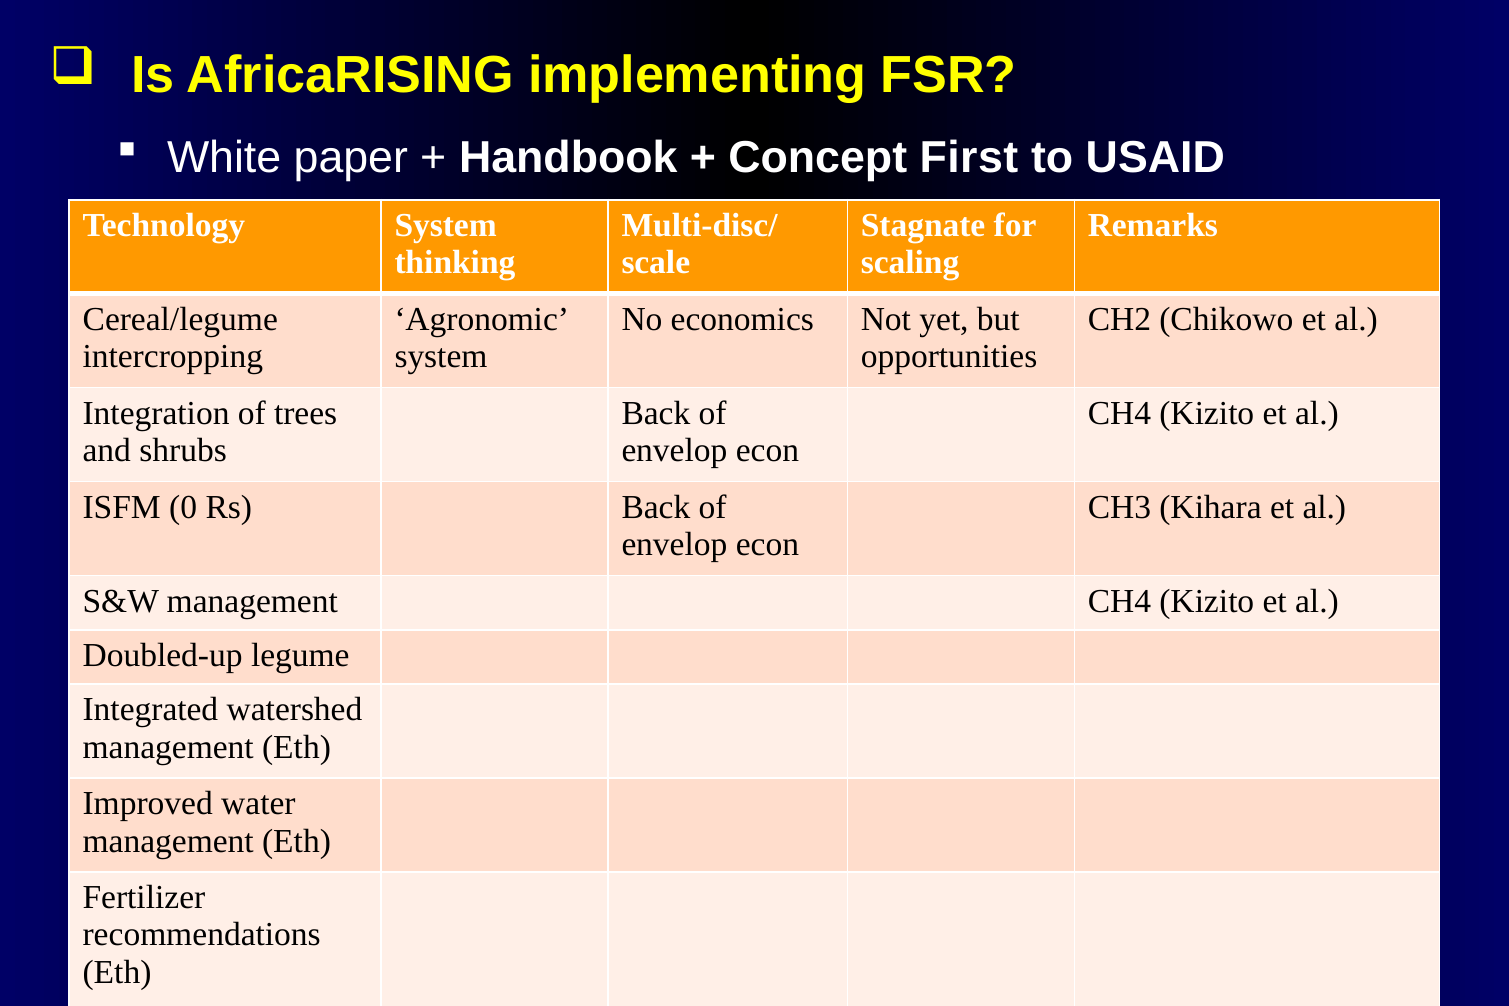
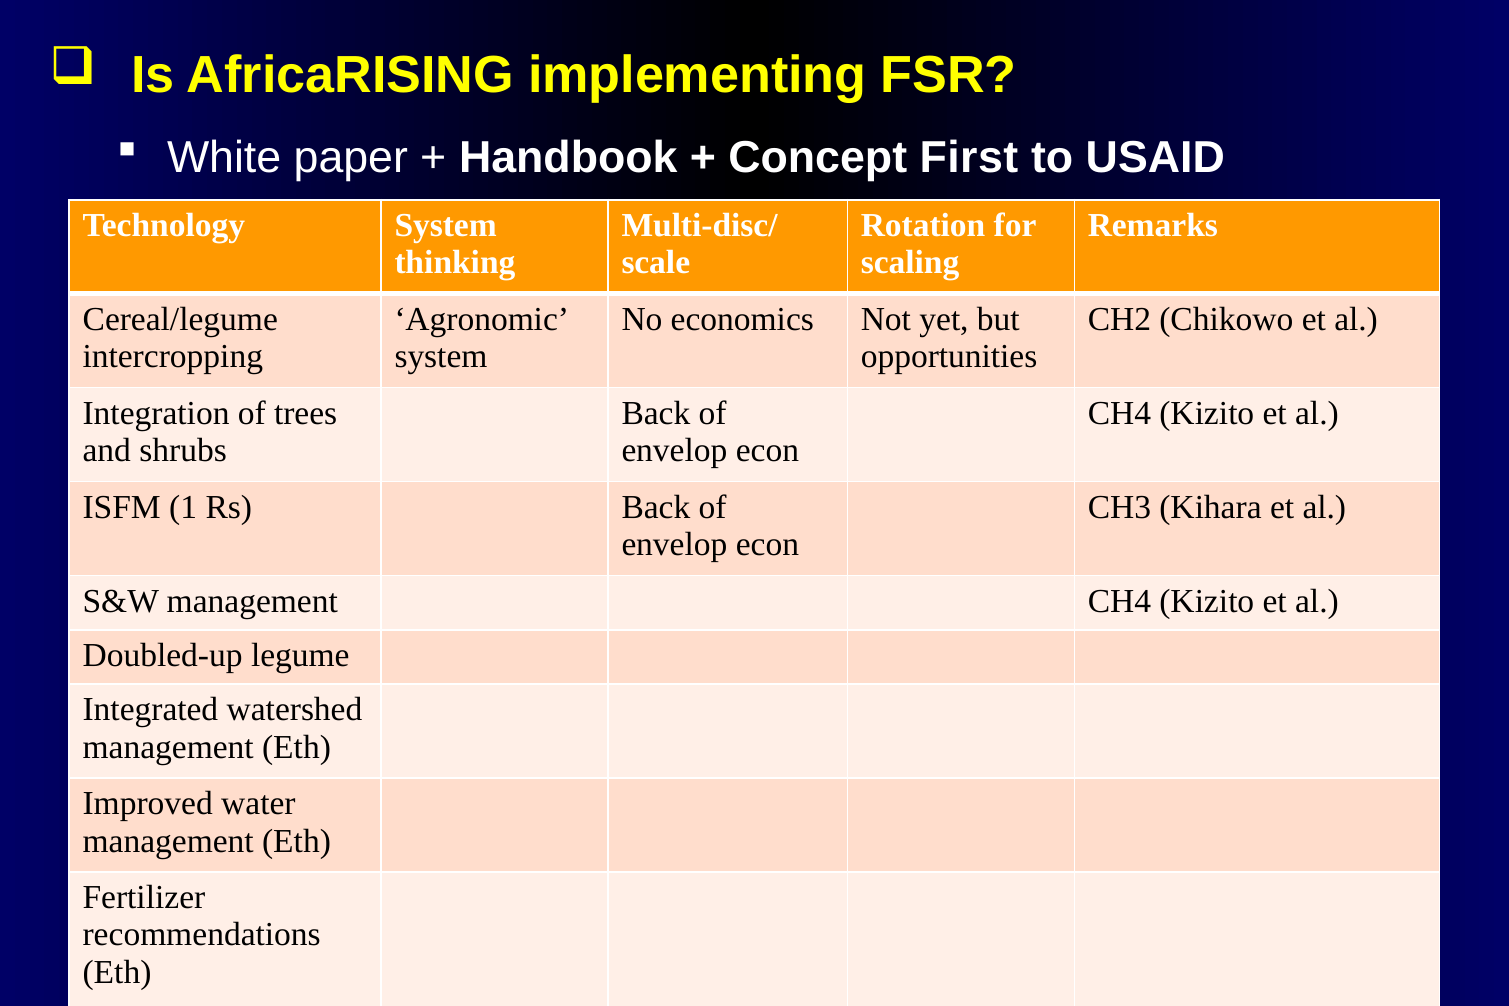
Stagnate: Stagnate -> Rotation
0: 0 -> 1
